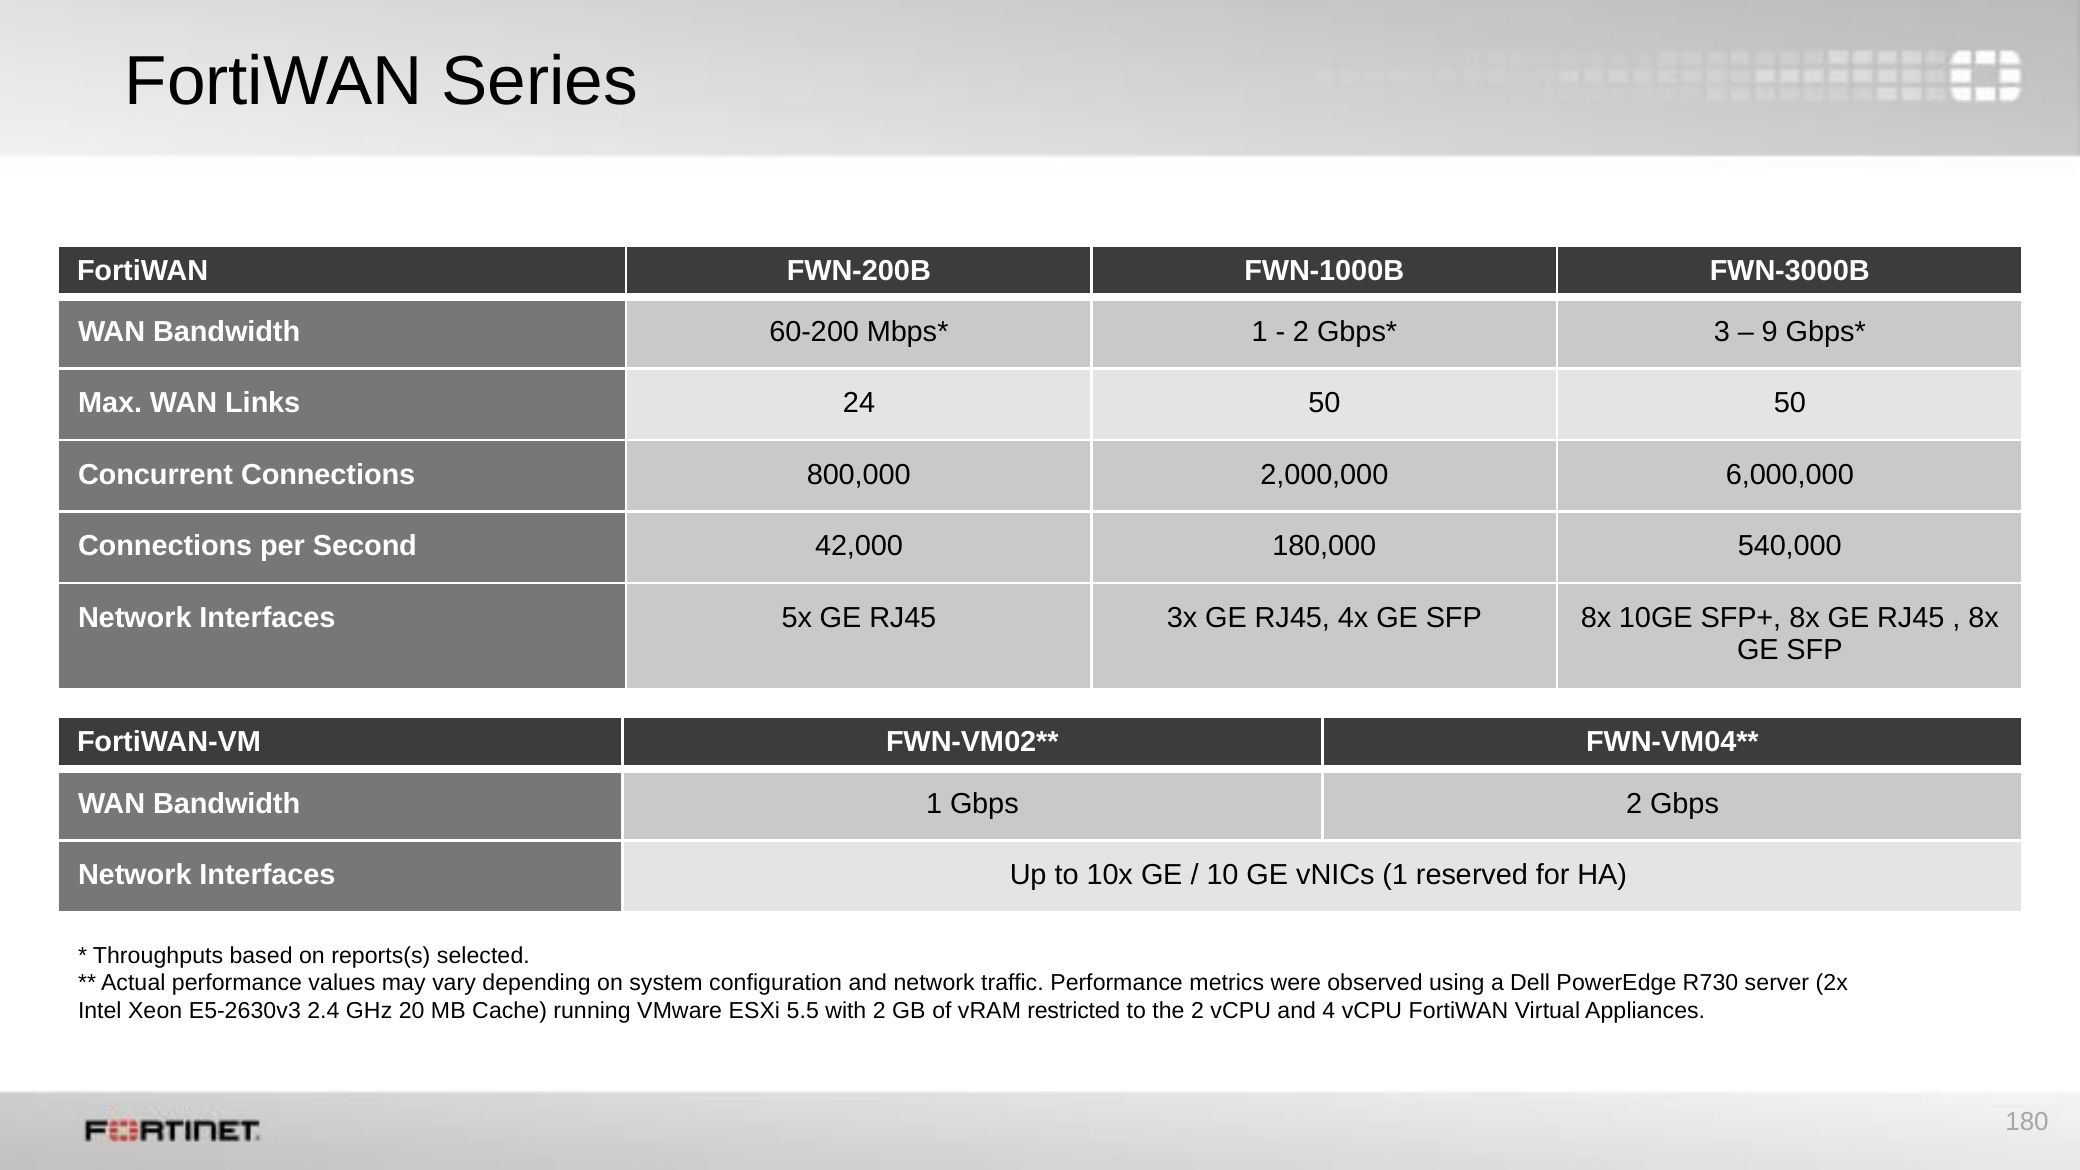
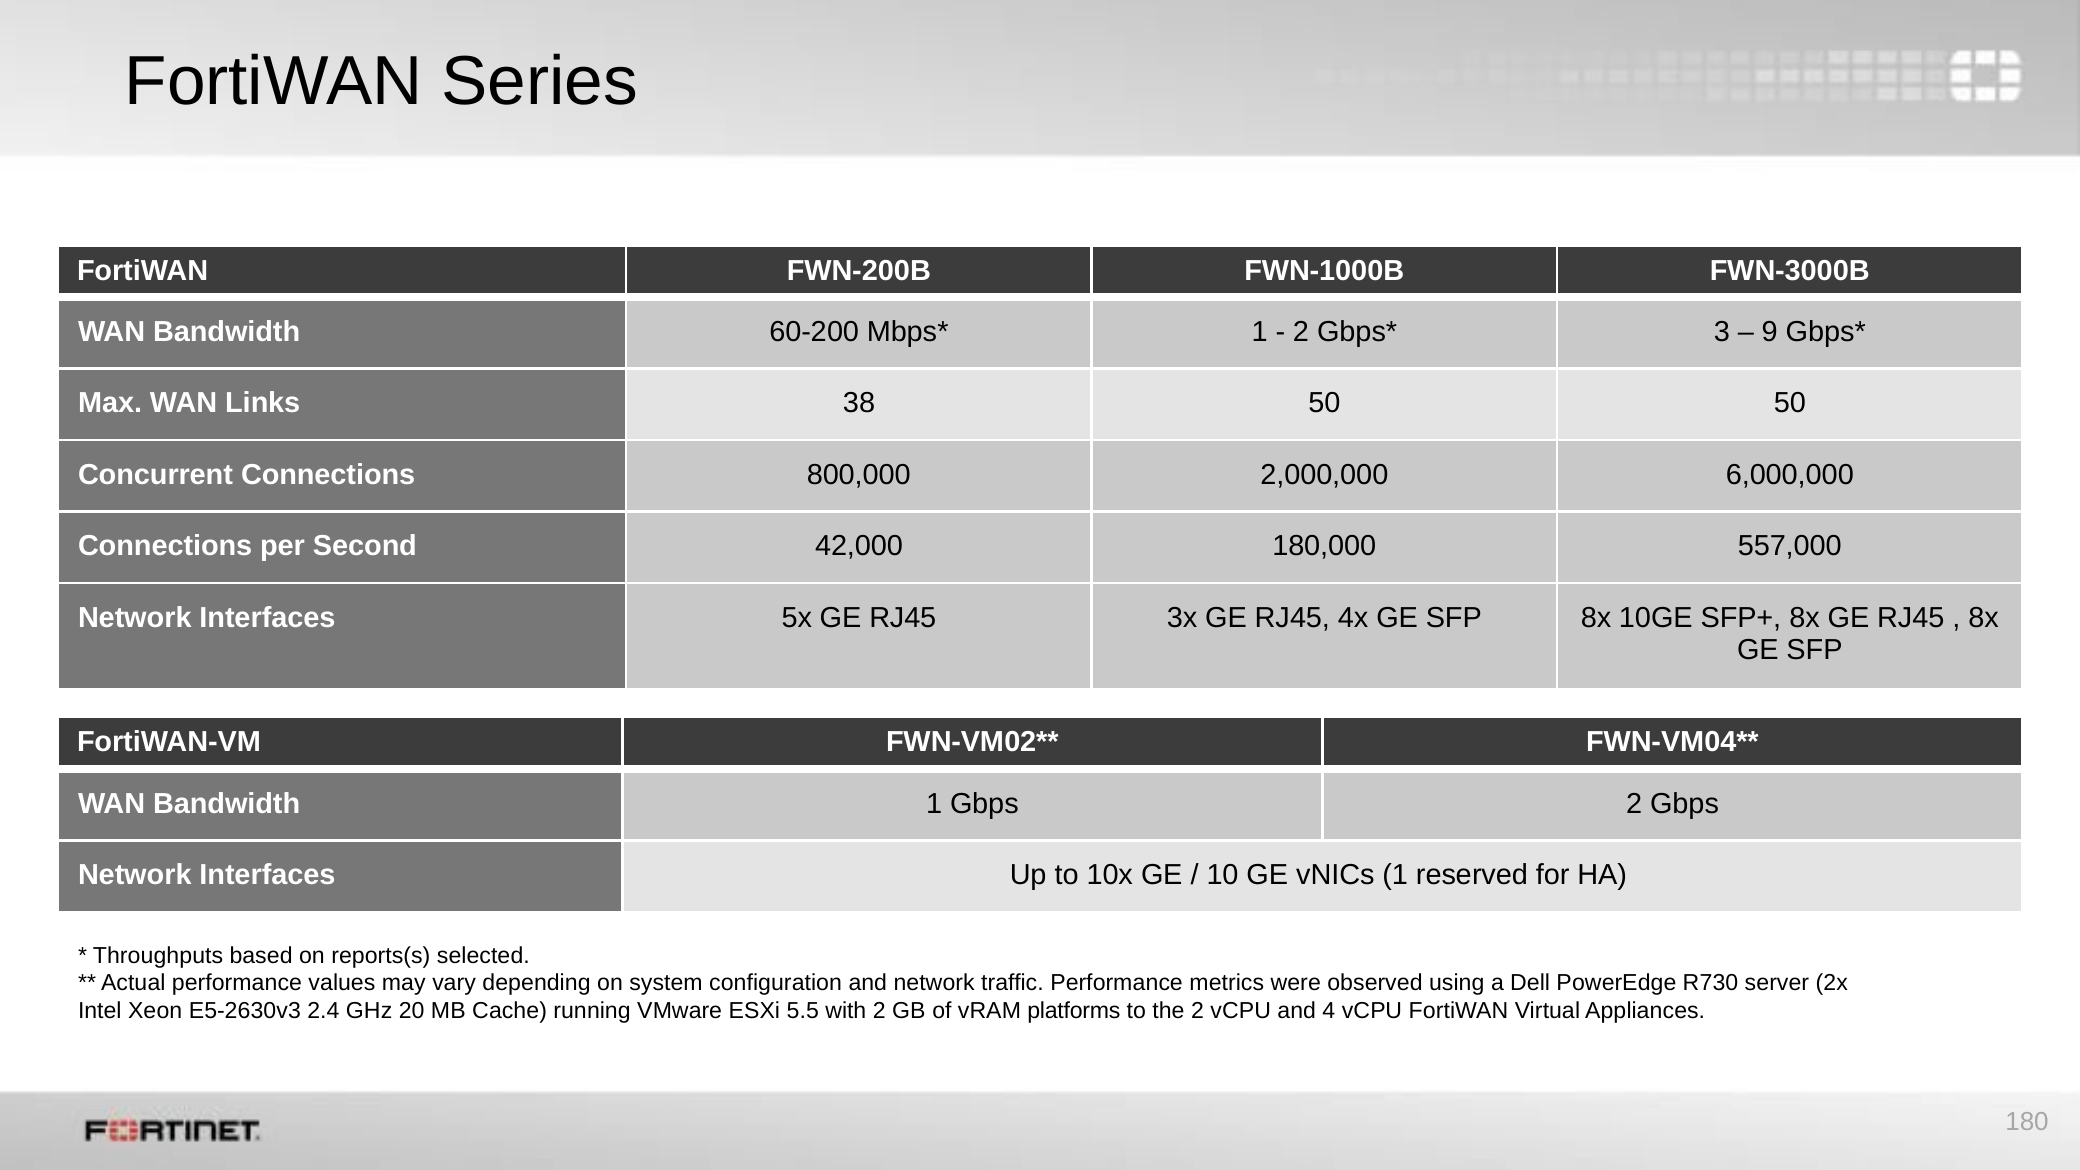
24: 24 -> 38
540,000: 540,000 -> 557,000
restricted: restricted -> platforms
